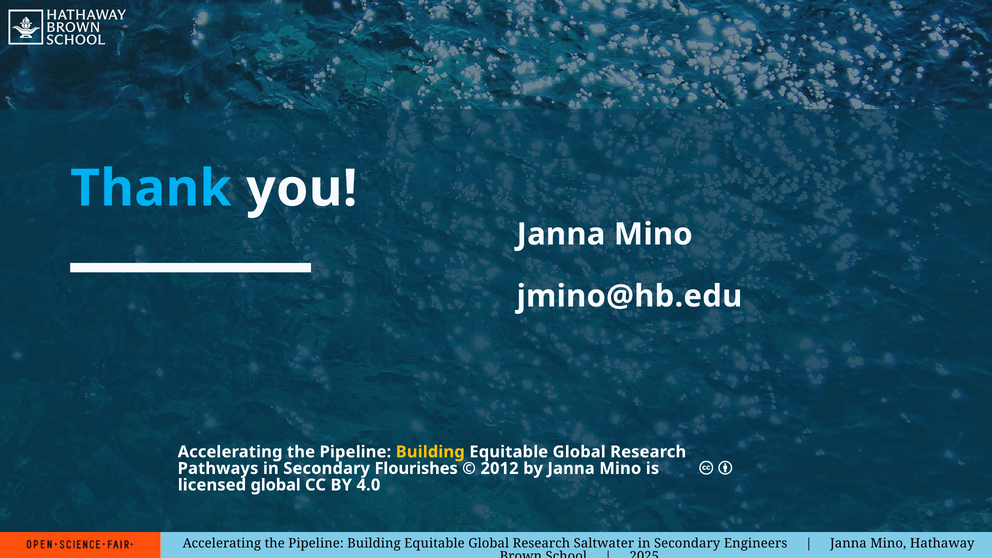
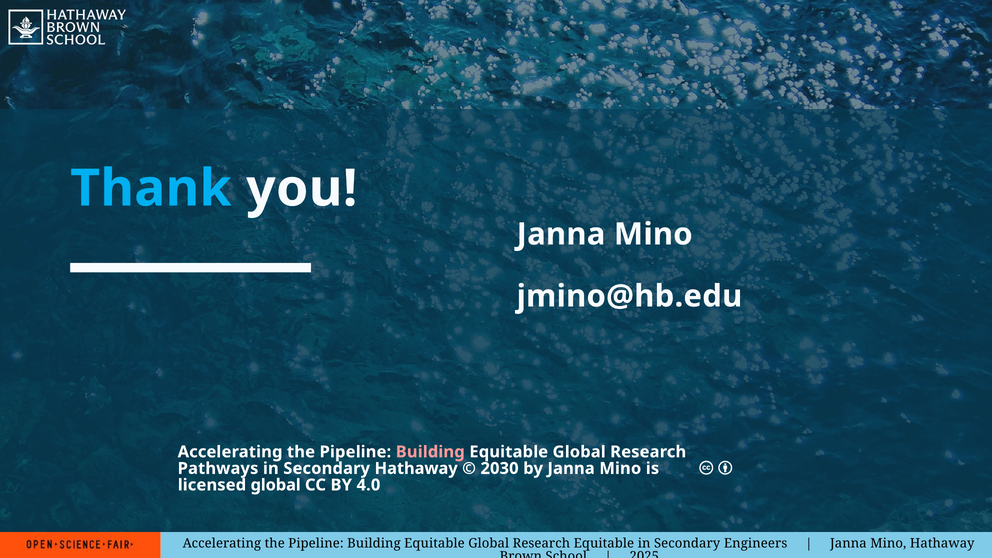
Building at (430, 452) colour: yellow -> pink
Secondary Flourishes: Flourishes -> Hathaway
2012: 2012 -> 2030
Research Saltwater: Saltwater -> Equitable
